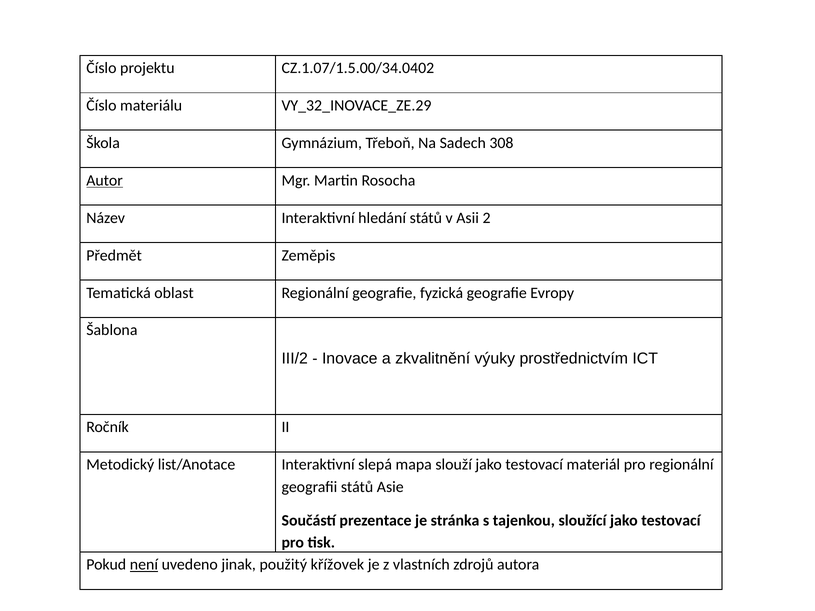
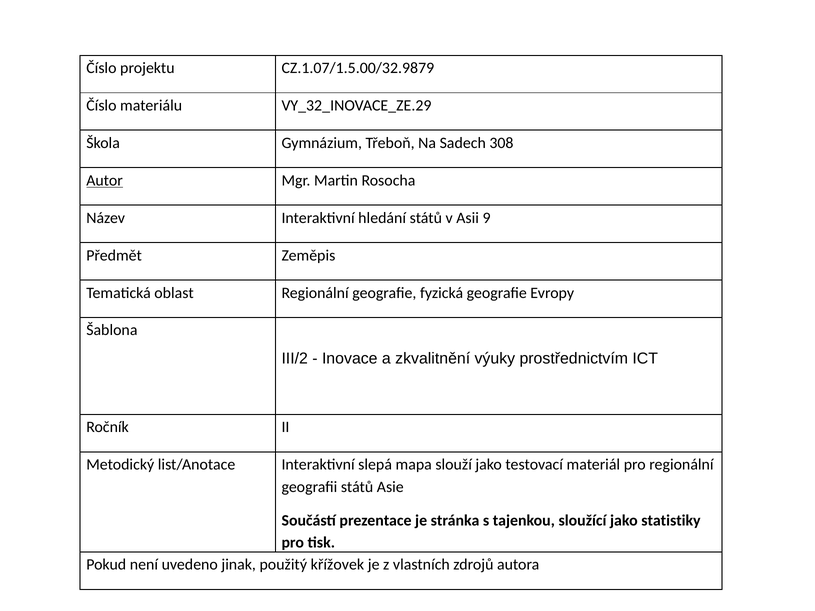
CZ.1.07/1.5.00/34.0402: CZ.1.07/1.5.00/34.0402 -> CZ.1.07/1.5.00/32.9879
2: 2 -> 9
sloužící jako testovací: testovací -> statistiky
není underline: present -> none
